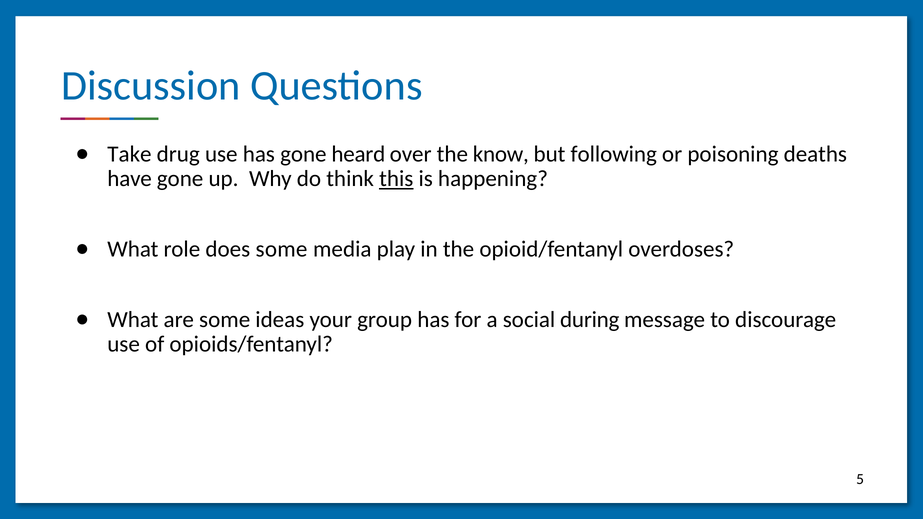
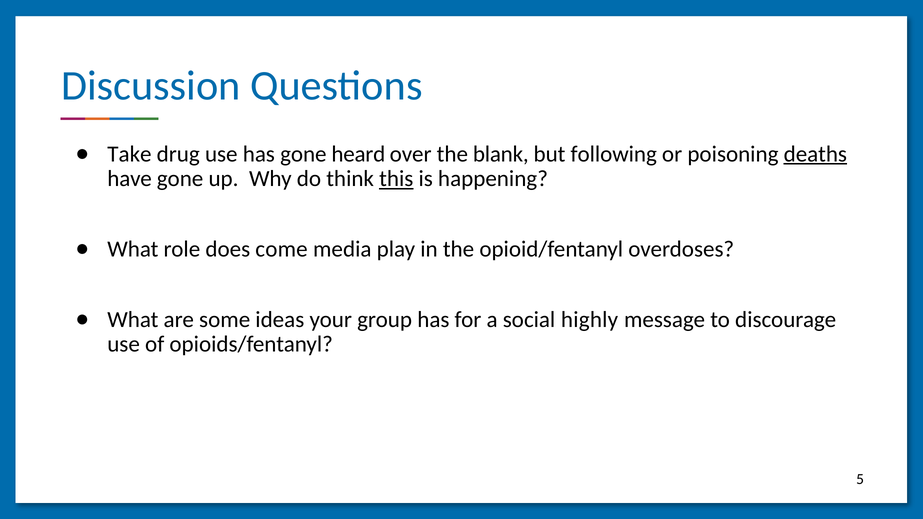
know: know -> blank
deaths underline: none -> present
does some: some -> come
during: during -> highly
